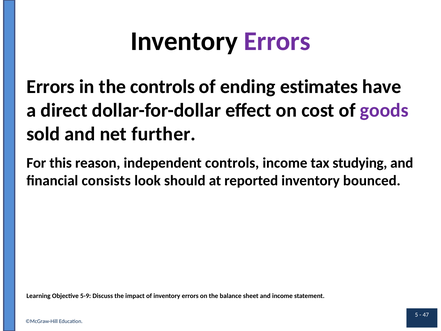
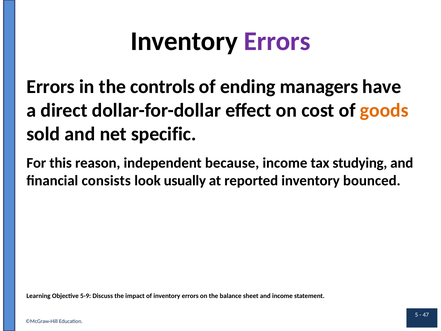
estimates: estimates -> managers
goods colour: purple -> orange
further: further -> specific
independent controls: controls -> because
should: should -> usually
